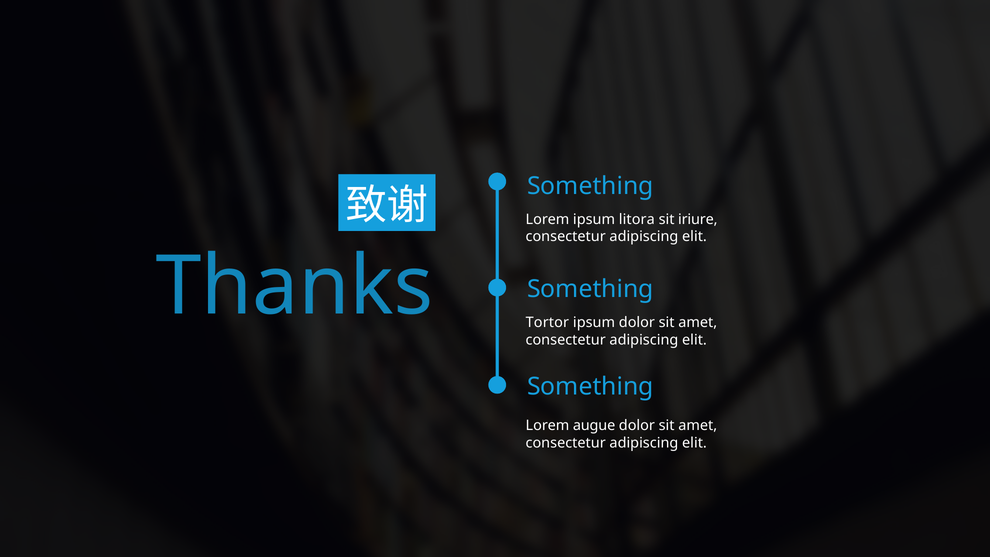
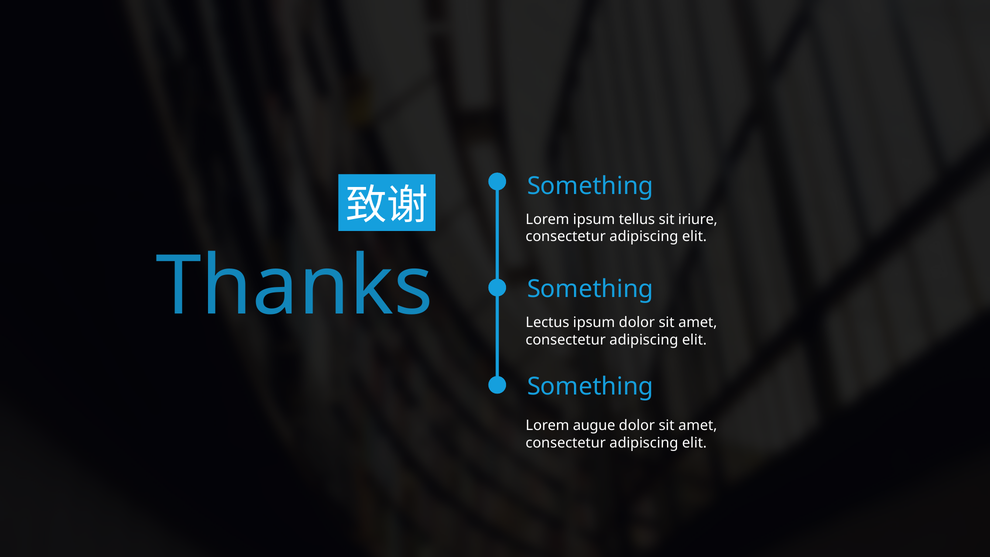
litora: litora -> tellus
Tortor: Tortor -> Lectus
